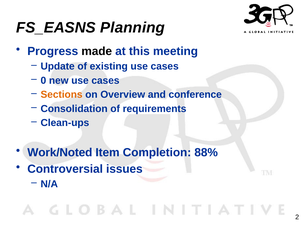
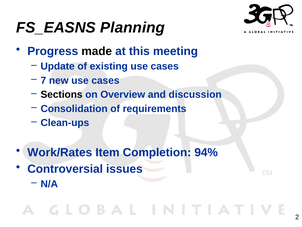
0: 0 -> 7
Sections colour: orange -> black
conference: conference -> discussion
Work/Noted: Work/Noted -> Work/Rates
88%: 88% -> 94%
